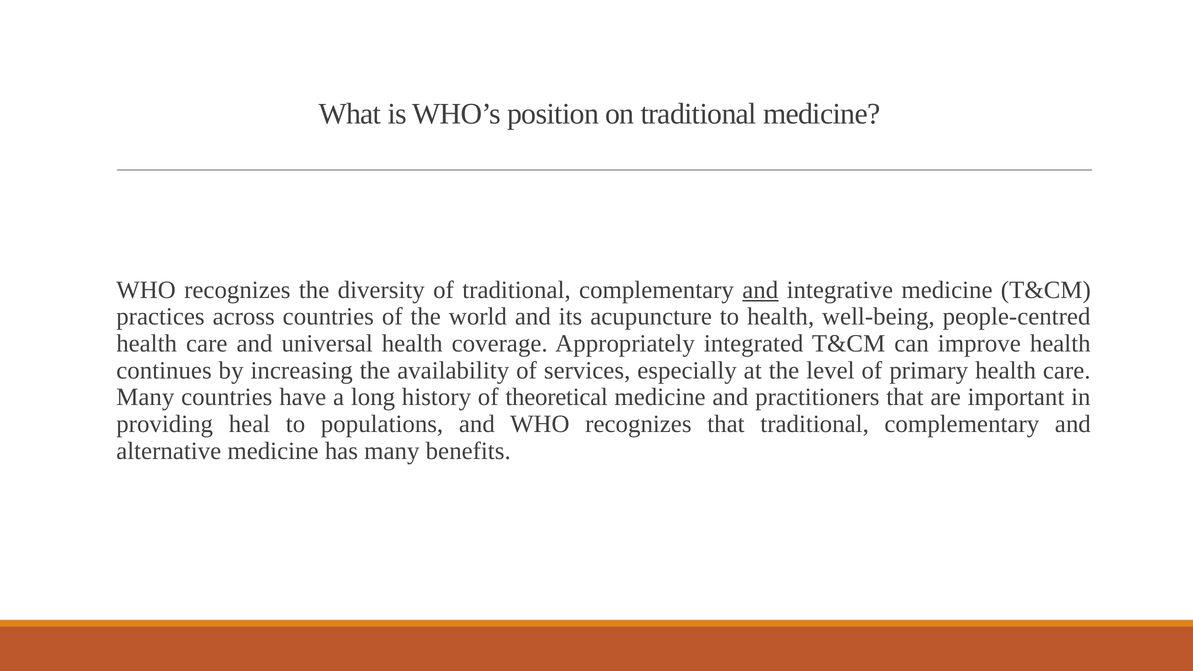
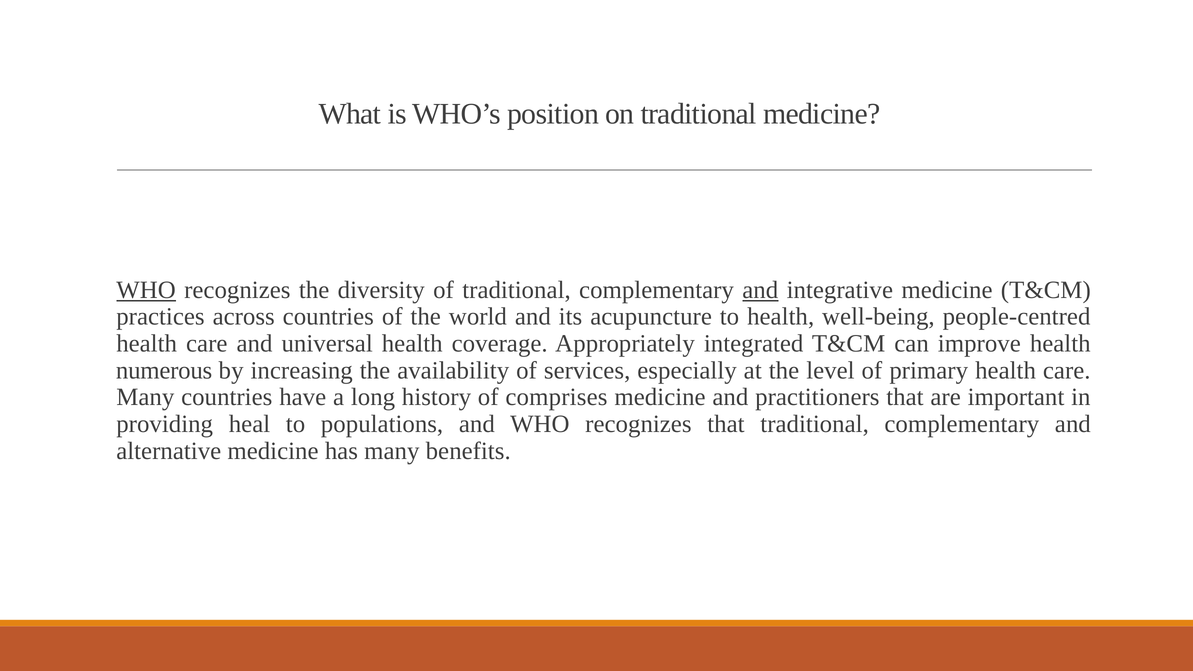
WHO at (146, 290) underline: none -> present
continues: continues -> numerous
theoretical: theoretical -> comprises
